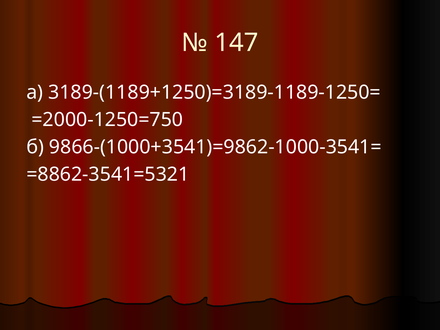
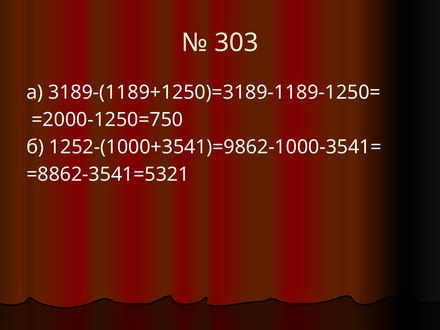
147: 147 -> 303
9866-(1000+3541)=9862-1000-3541=: 9866-(1000+3541)=9862-1000-3541= -> 1252-(1000+3541)=9862-1000-3541=
